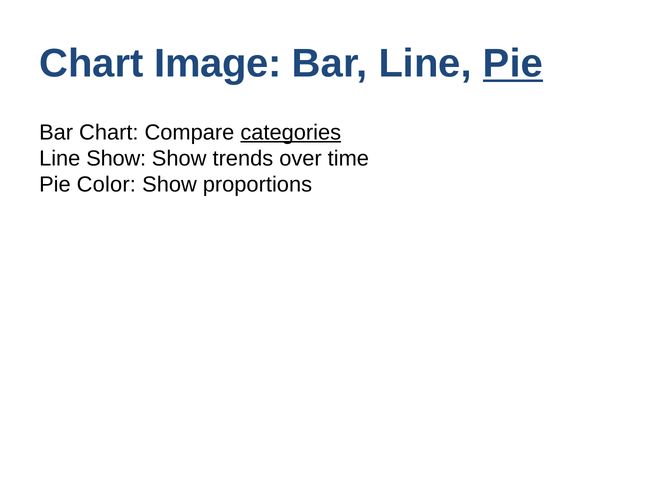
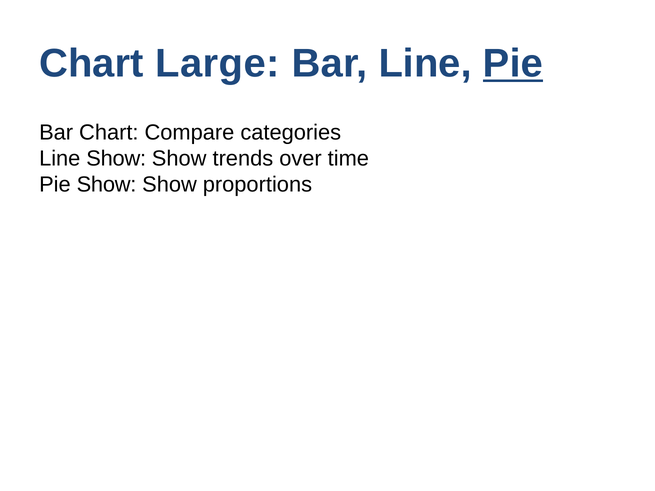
Image: Image -> Large
categories underline: present -> none
Pie Color: Color -> Show
